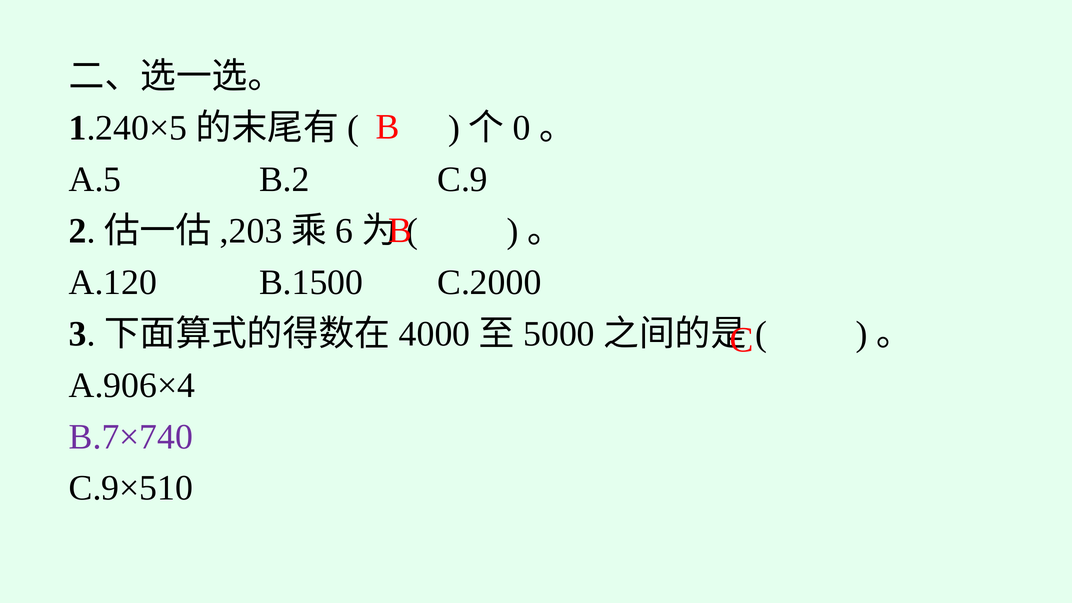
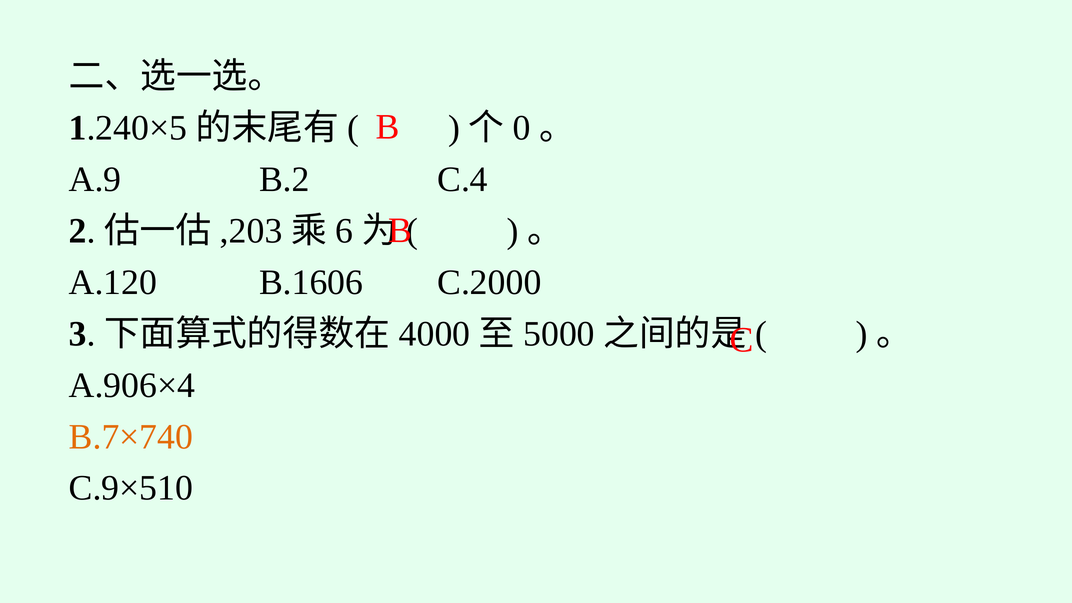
A.5: A.5 -> A.9
C.9: C.9 -> C.4
B.1500: B.1500 -> B.1606
B.7×740 colour: purple -> orange
